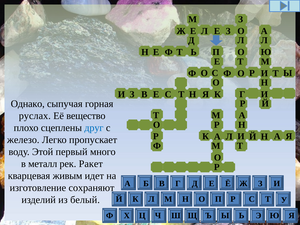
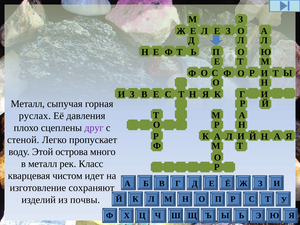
Однако at (28, 104): Однако -> Металл
вещество: вещество -> давления
друг colour: blue -> purple
железо: железо -> стеной
первый: первый -> острова
Ракет: Ракет -> Класс
живым: живым -> чистом
белый: белый -> почвы
